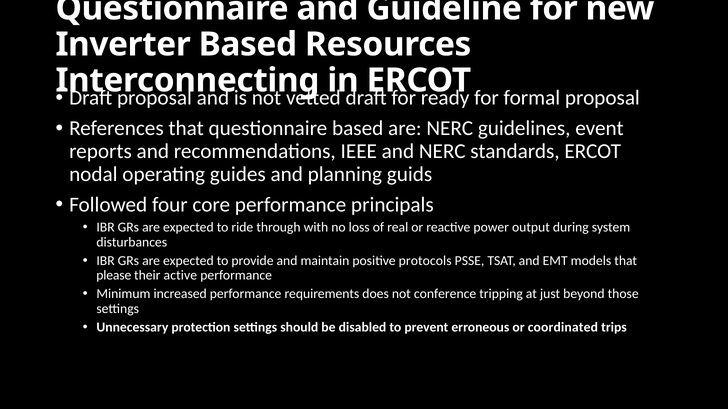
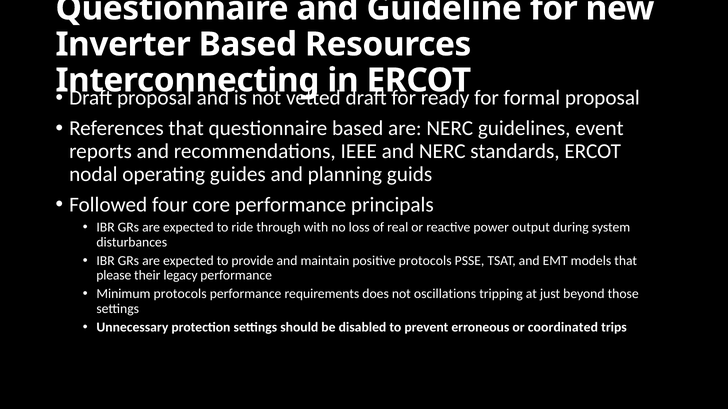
active: active -> legacy
Minimum increased: increased -> protocols
conference: conference -> oscillations
